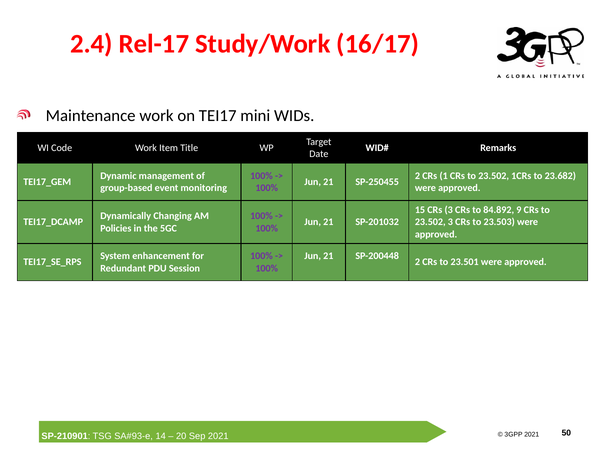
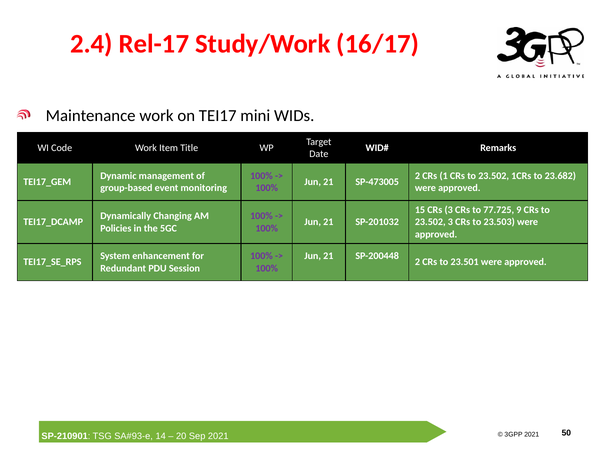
SP-250455: SP-250455 -> SP-473005
84.892: 84.892 -> 77.725
